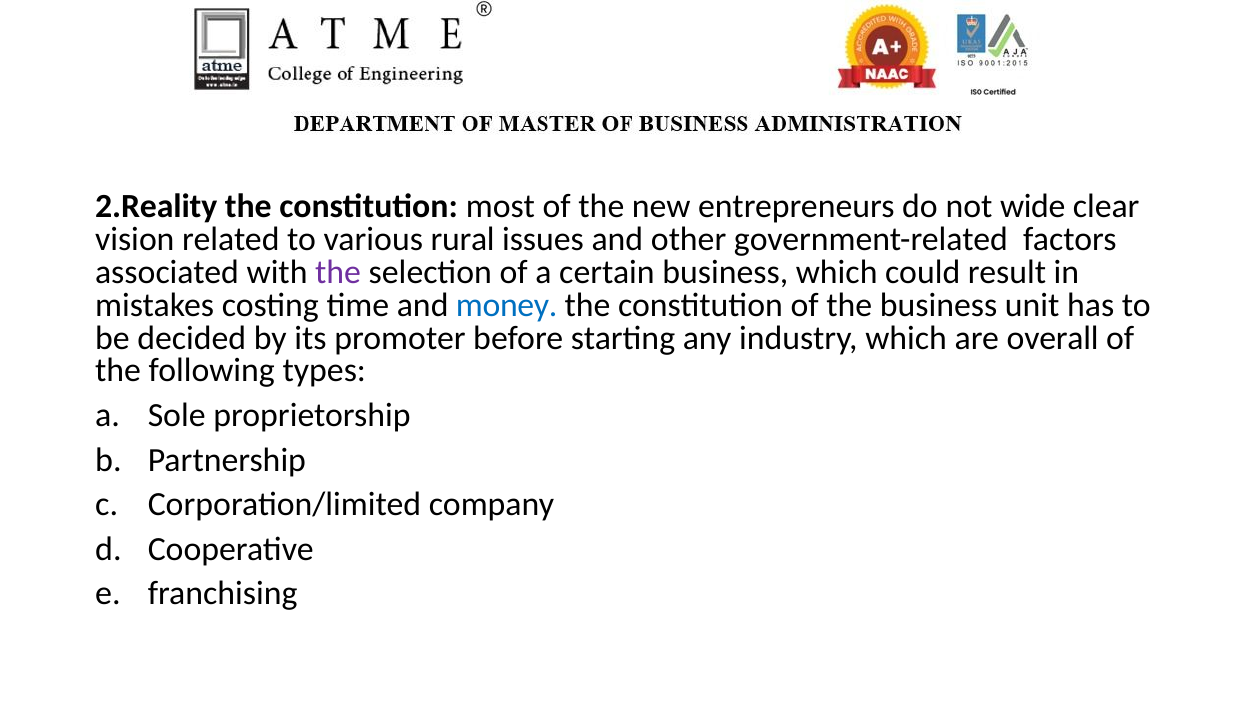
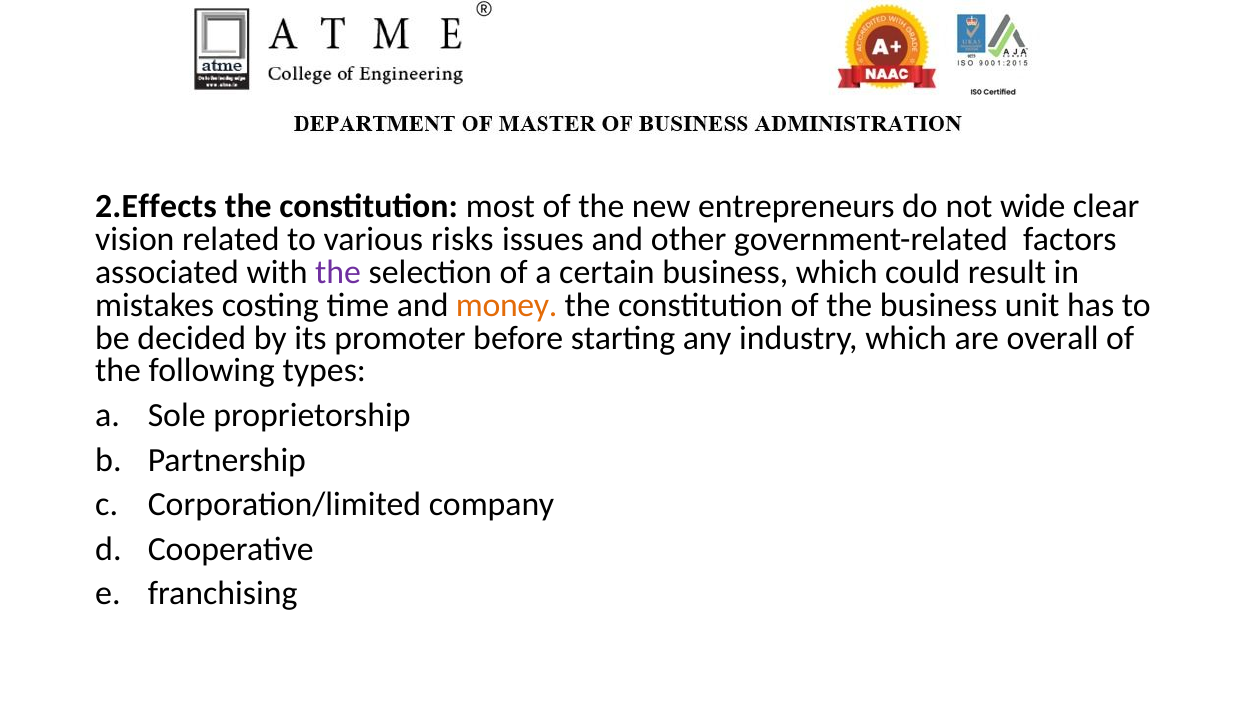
2.Reality: 2.Reality -> 2.Effects
rural: rural -> risks
money colour: blue -> orange
